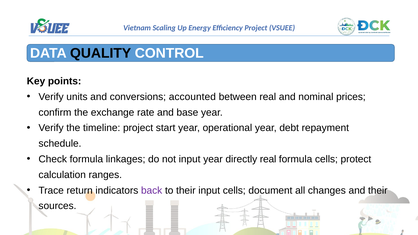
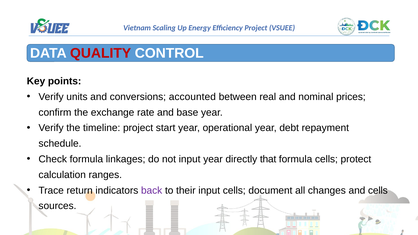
QUALITY colour: black -> red
directly real: real -> that
and their: their -> cells
